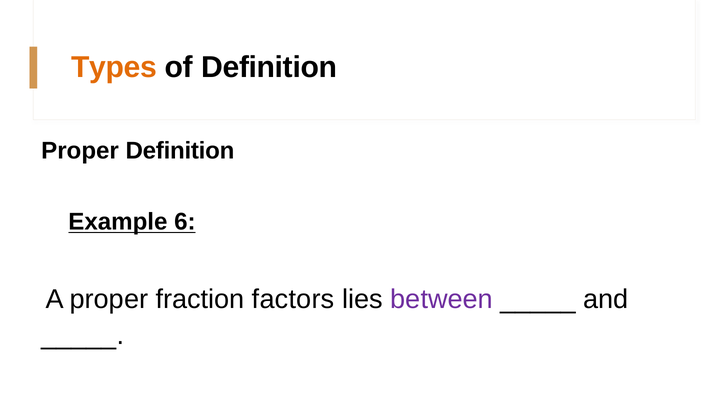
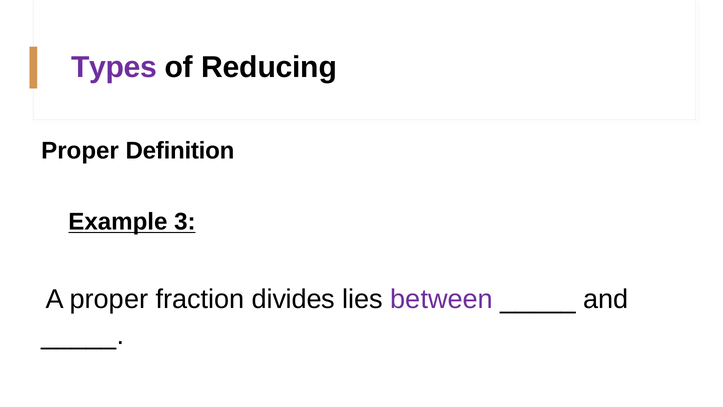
Types colour: orange -> purple
of Definition: Definition -> Reducing
6: 6 -> 3
factors: factors -> divides
